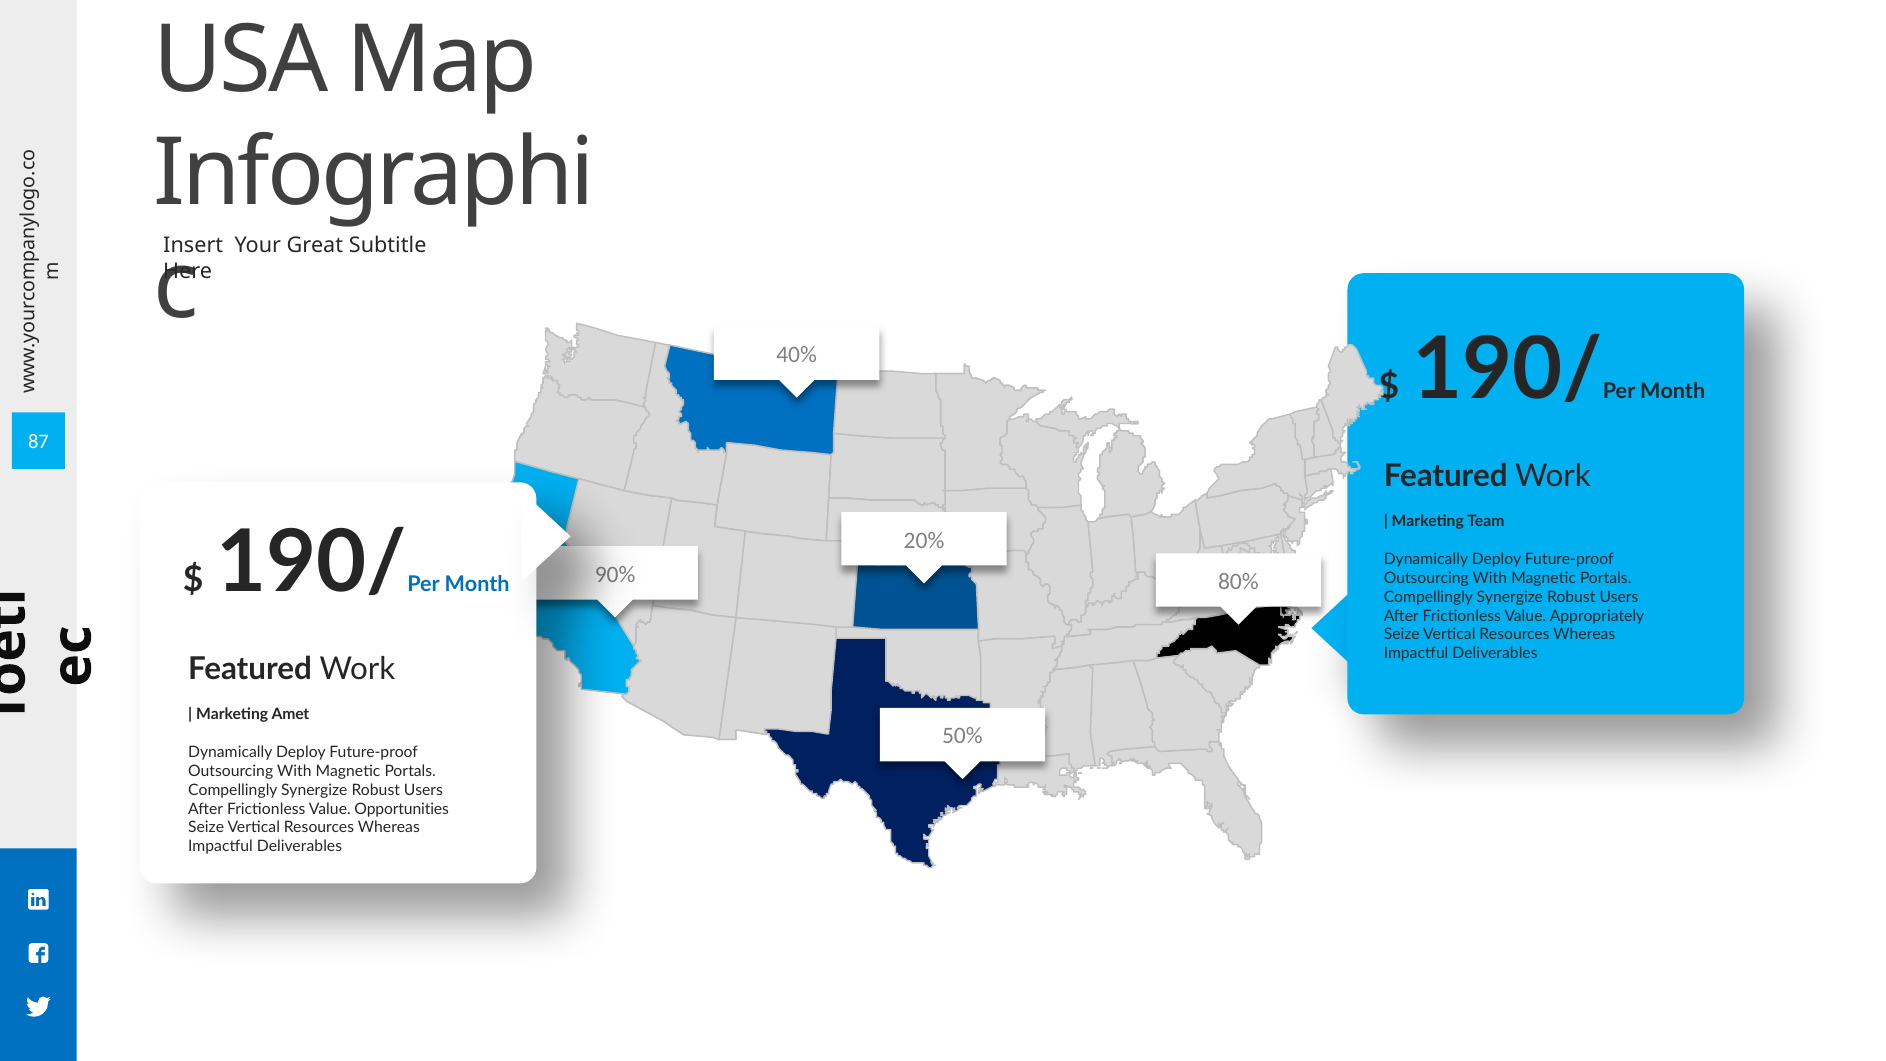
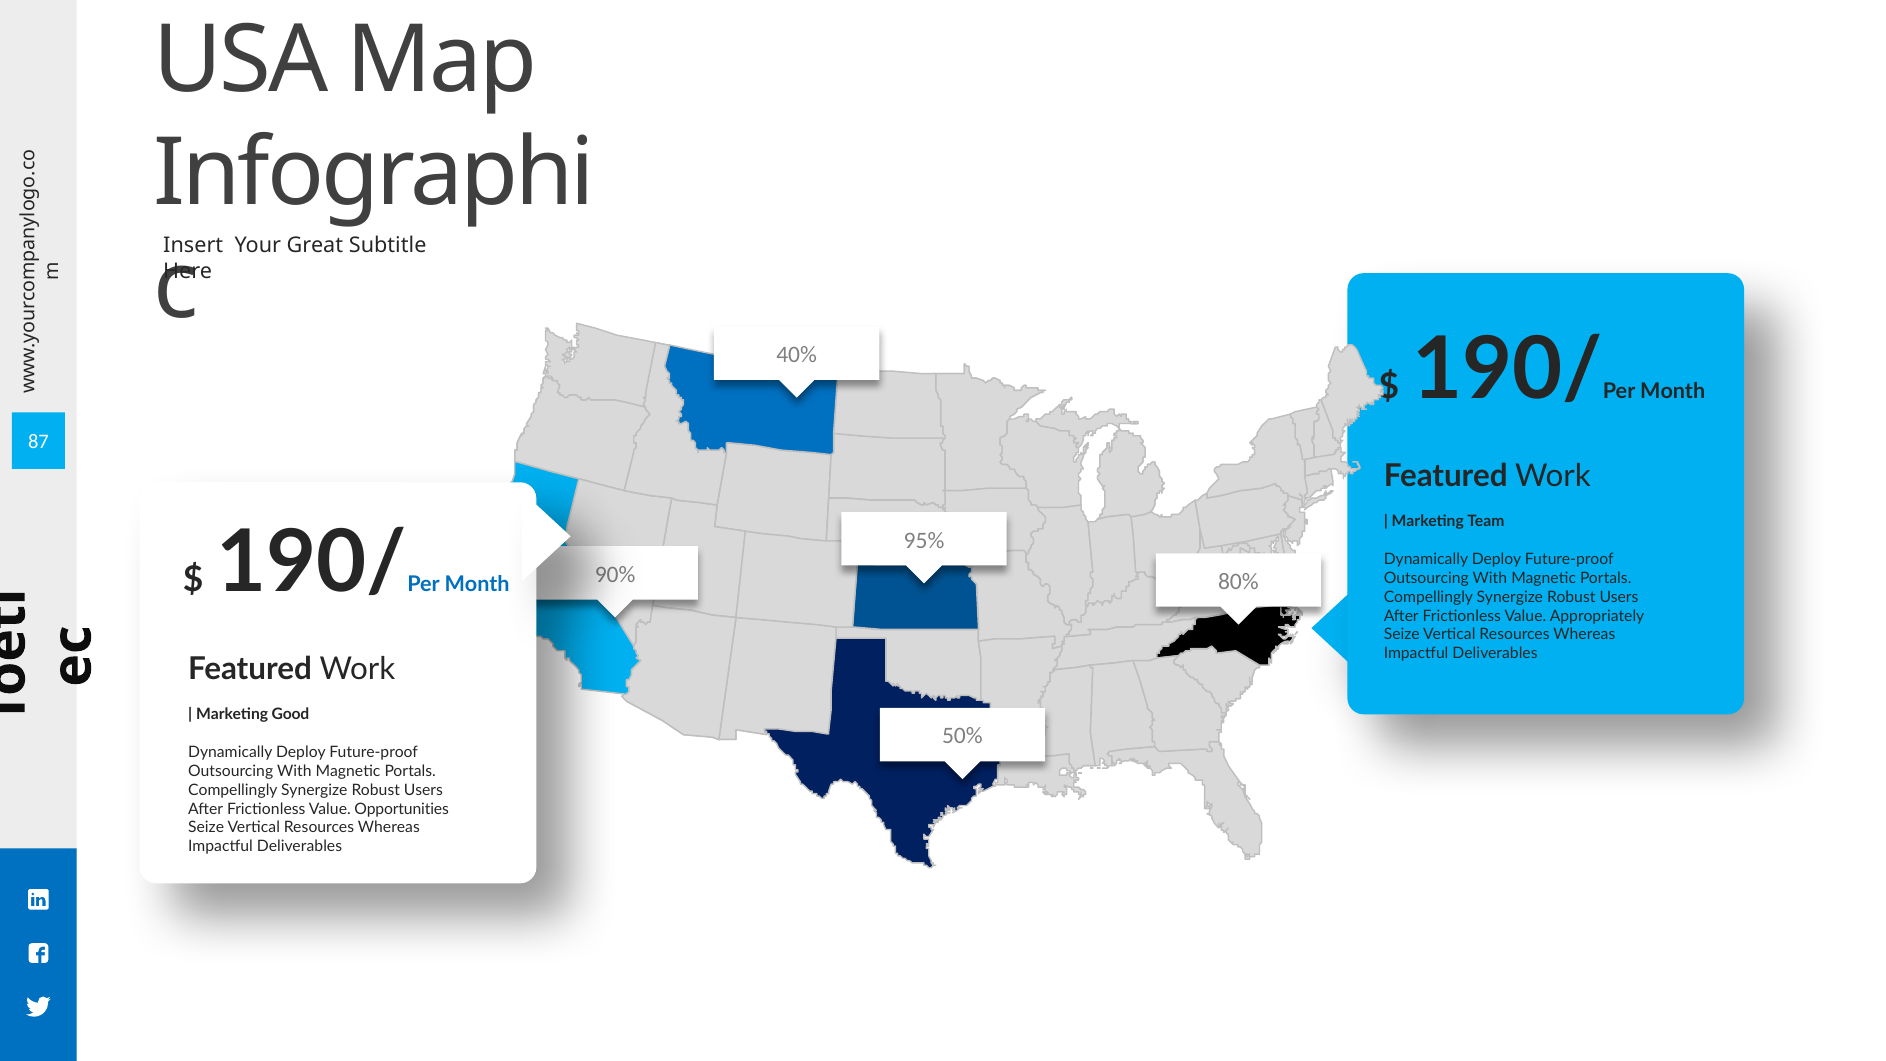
20%: 20% -> 95%
Amet: Amet -> Good
